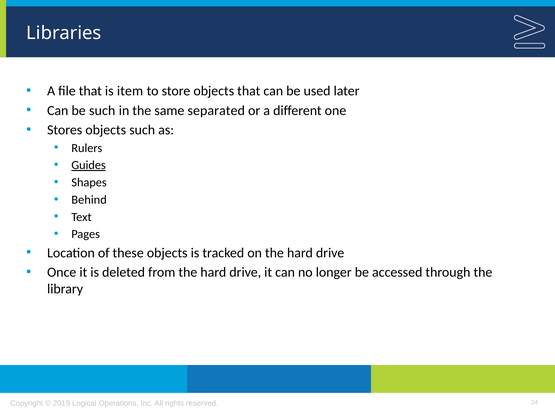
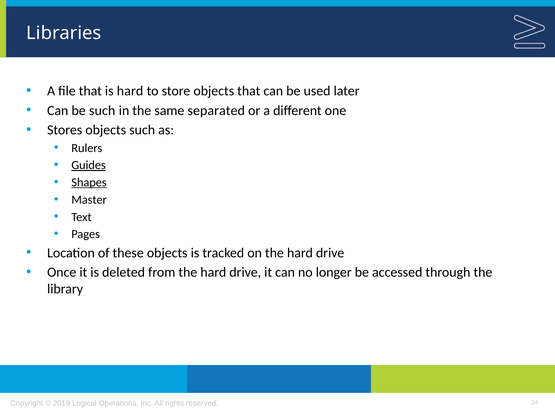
is item: item -> hard
Shapes underline: none -> present
Behind: Behind -> Master
